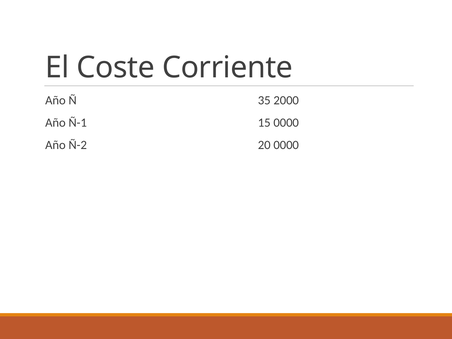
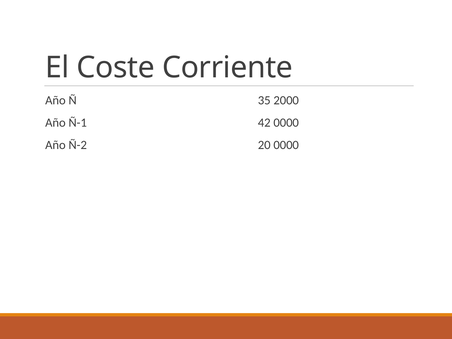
15: 15 -> 42
